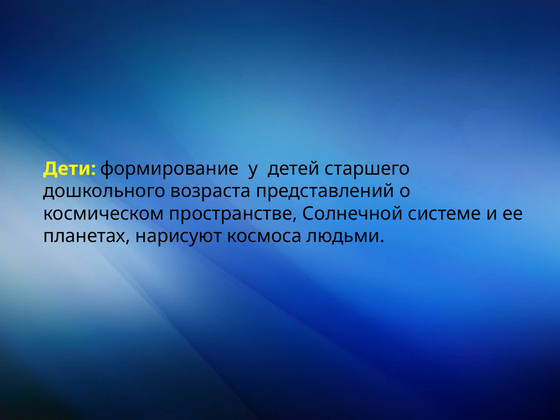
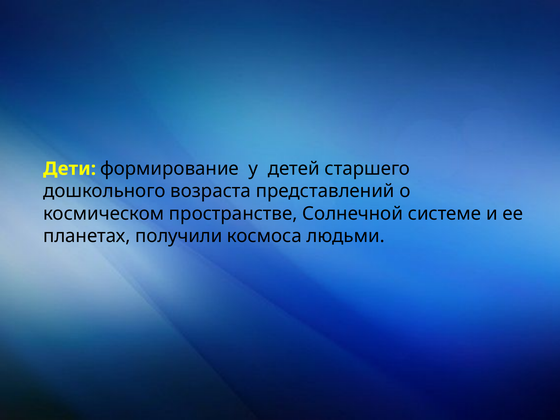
нарисуют: нарисуют -> получили
